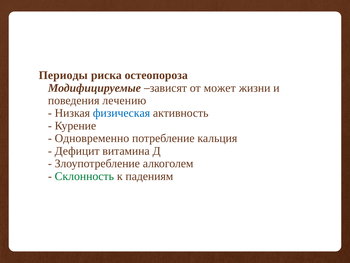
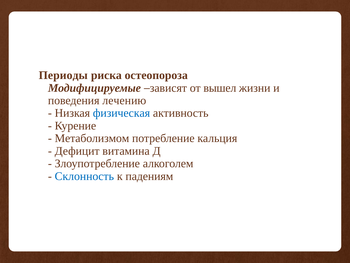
может: может -> вышел
Одновременно: Одновременно -> Метаболизмом
Склонность colour: green -> blue
